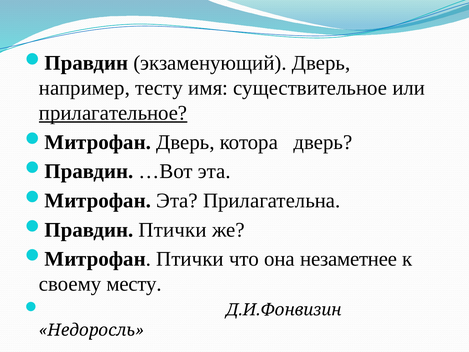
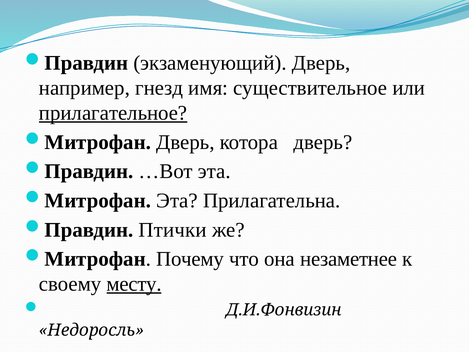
тесту: тесту -> гнезд
Птички at (190, 259): Птички -> Почему
месту underline: none -> present
